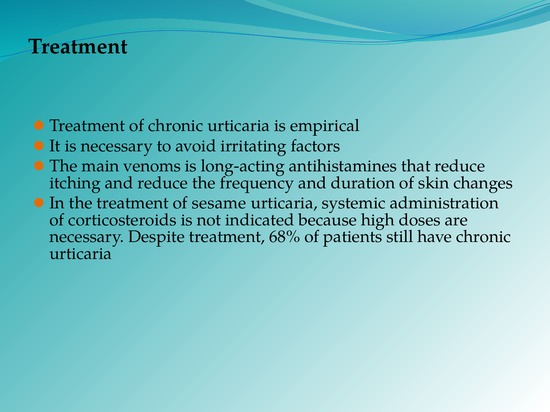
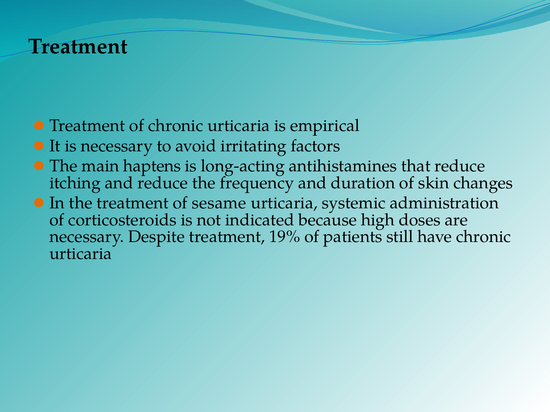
venoms: venoms -> haptens
68%: 68% -> 19%
